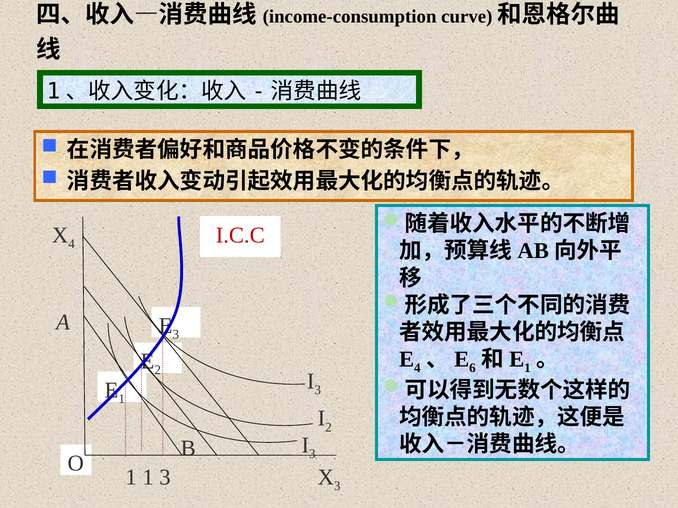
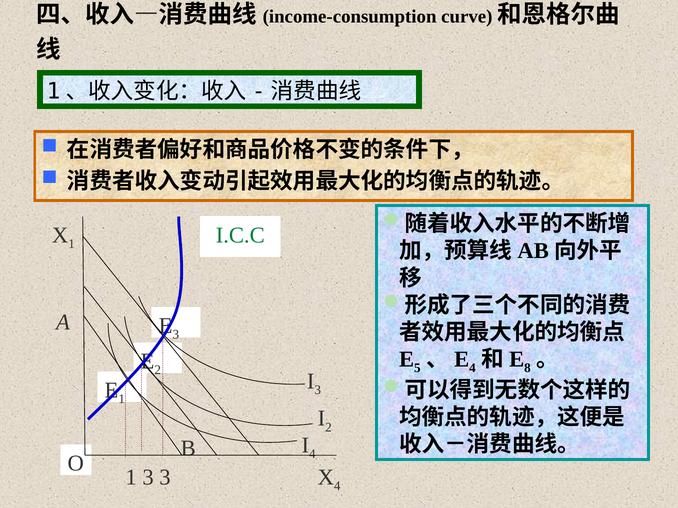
4 at (72, 244): 4 -> 1
I.C.C colour: red -> green
4 at (417, 369): 4 -> 5
6 at (472, 369): 6 -> 4
1 at (527, 369): 1 -> 8
3 at (312, 454): 3 -> 4
1 1: 1 -> 3
3 at (337, 486): 3 -> 4
